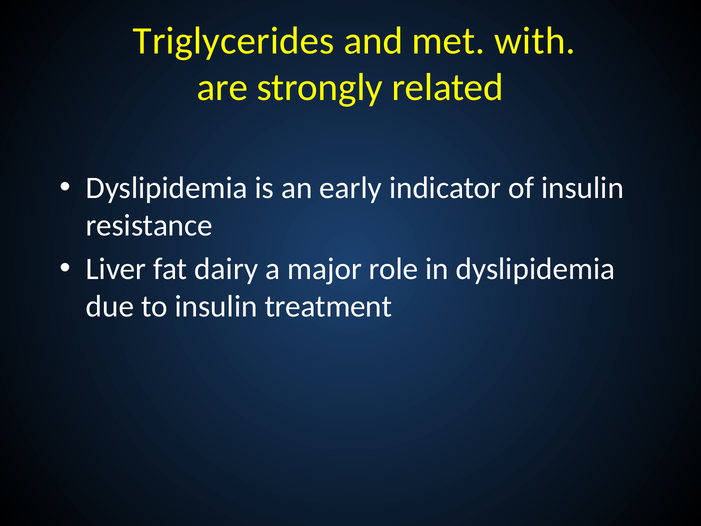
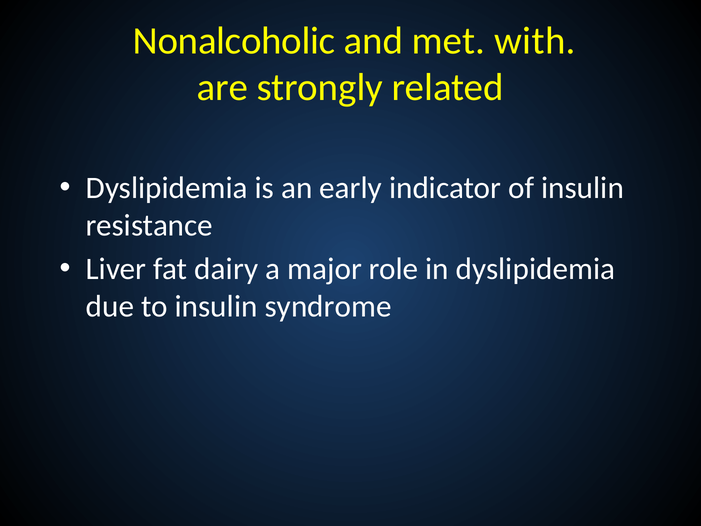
Triglycerides: Triglycerides -> Nonalcoholic
treatment: treatment -> syndrome
